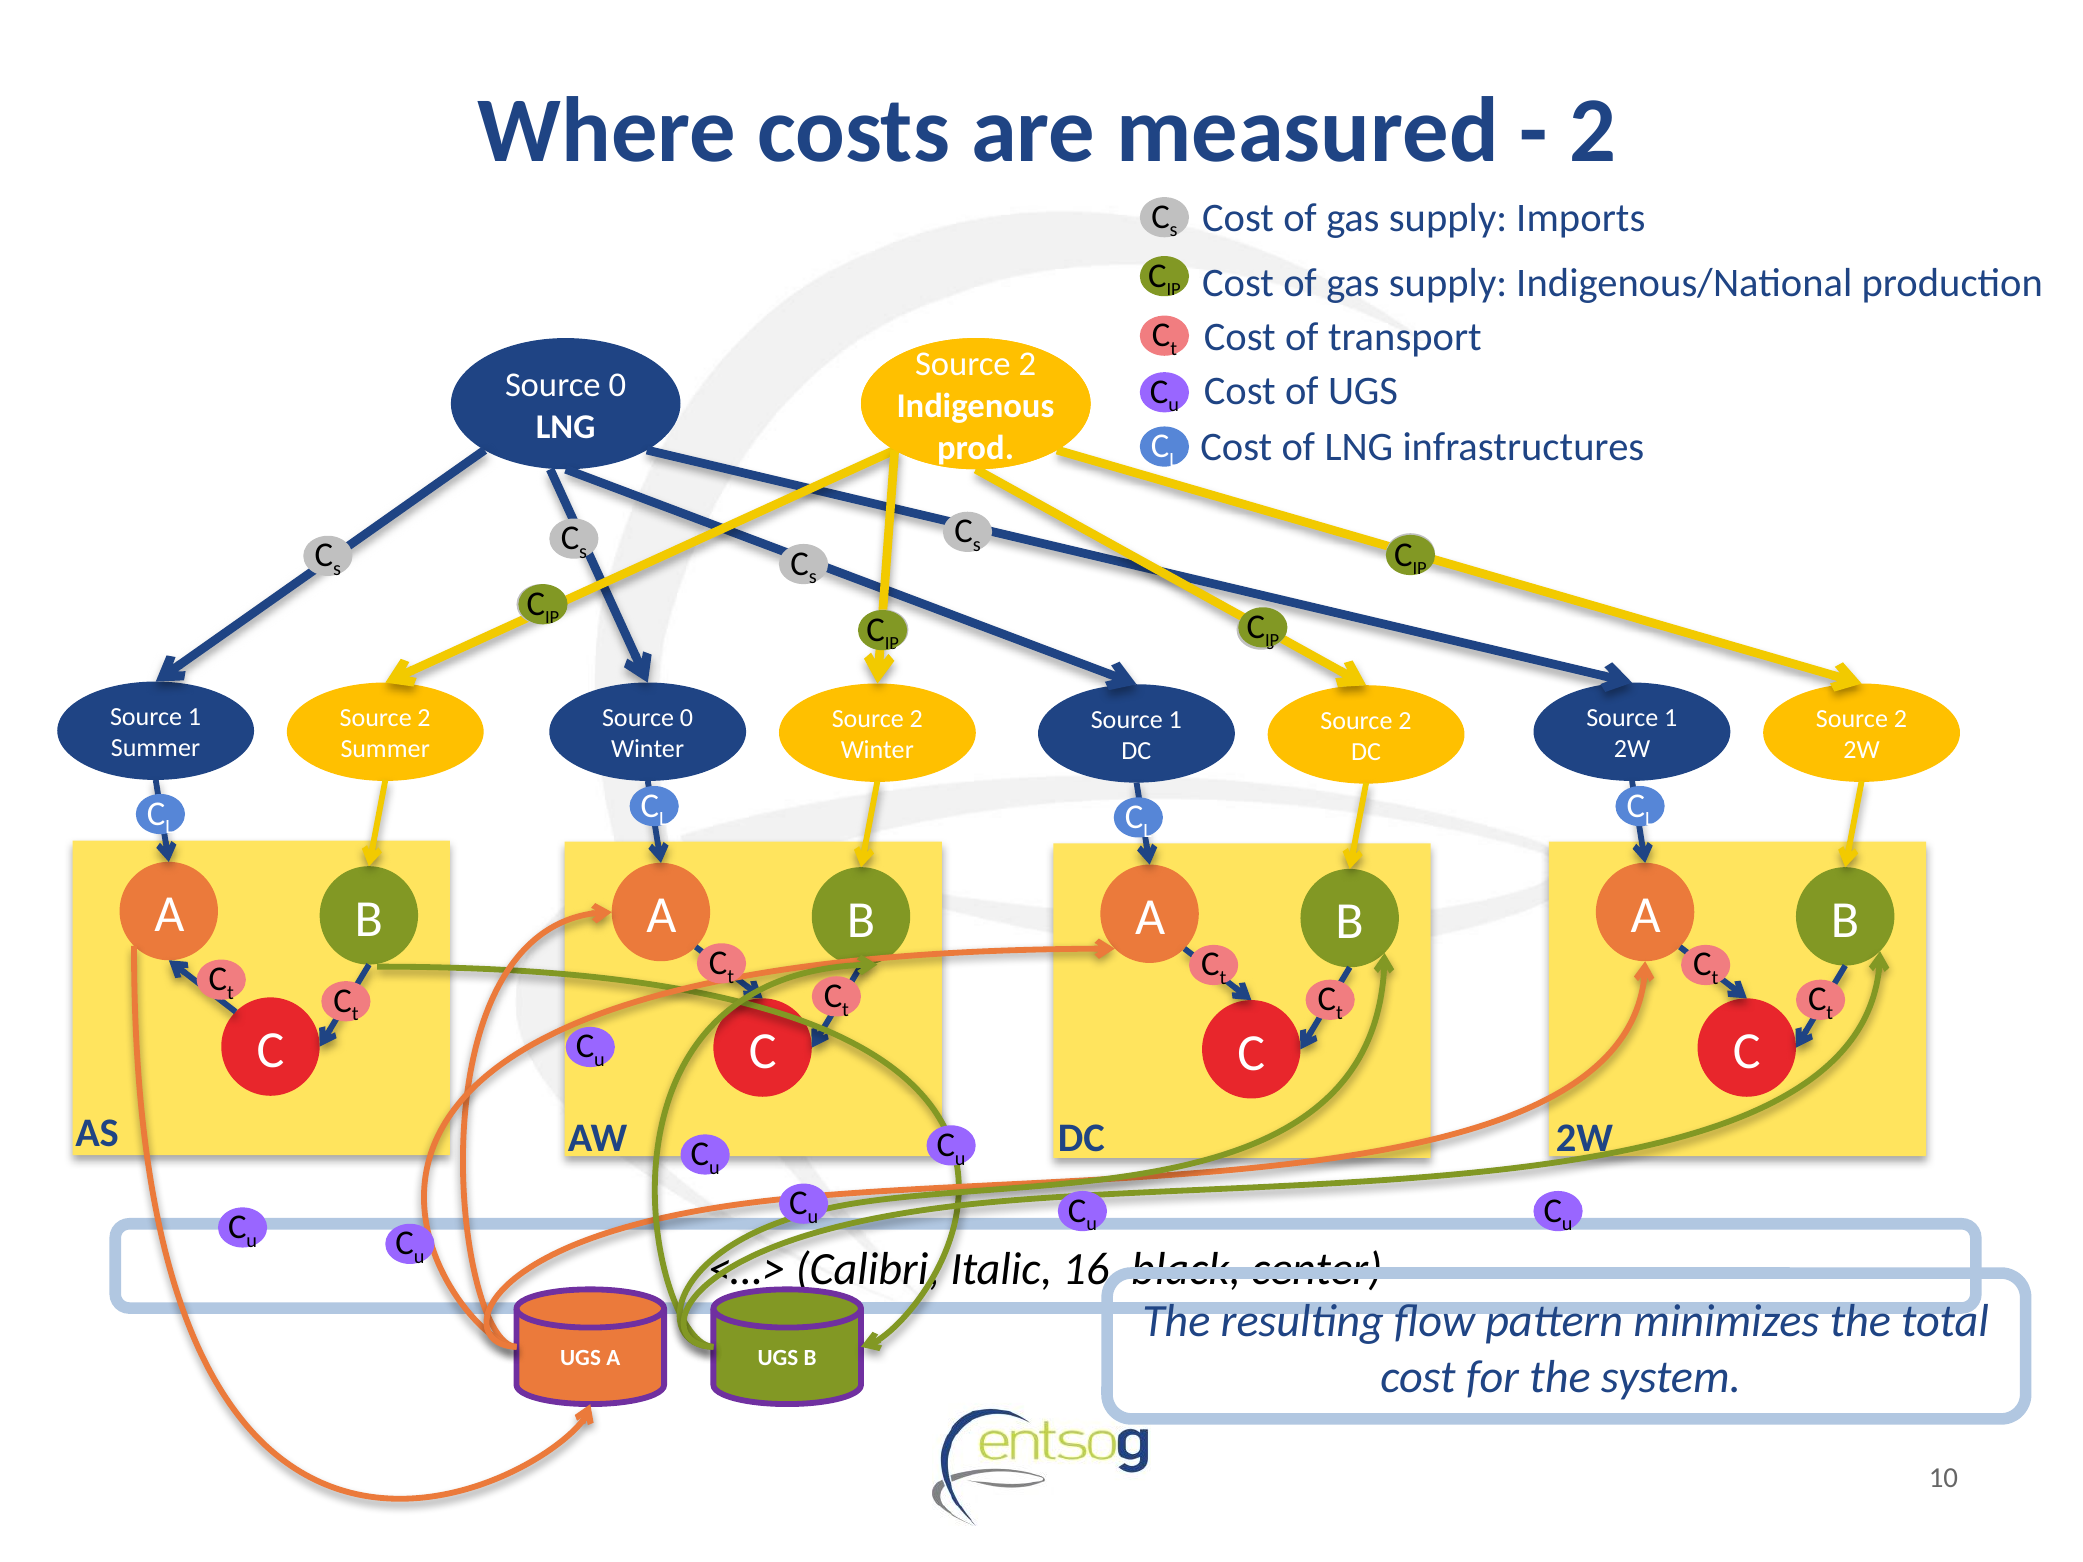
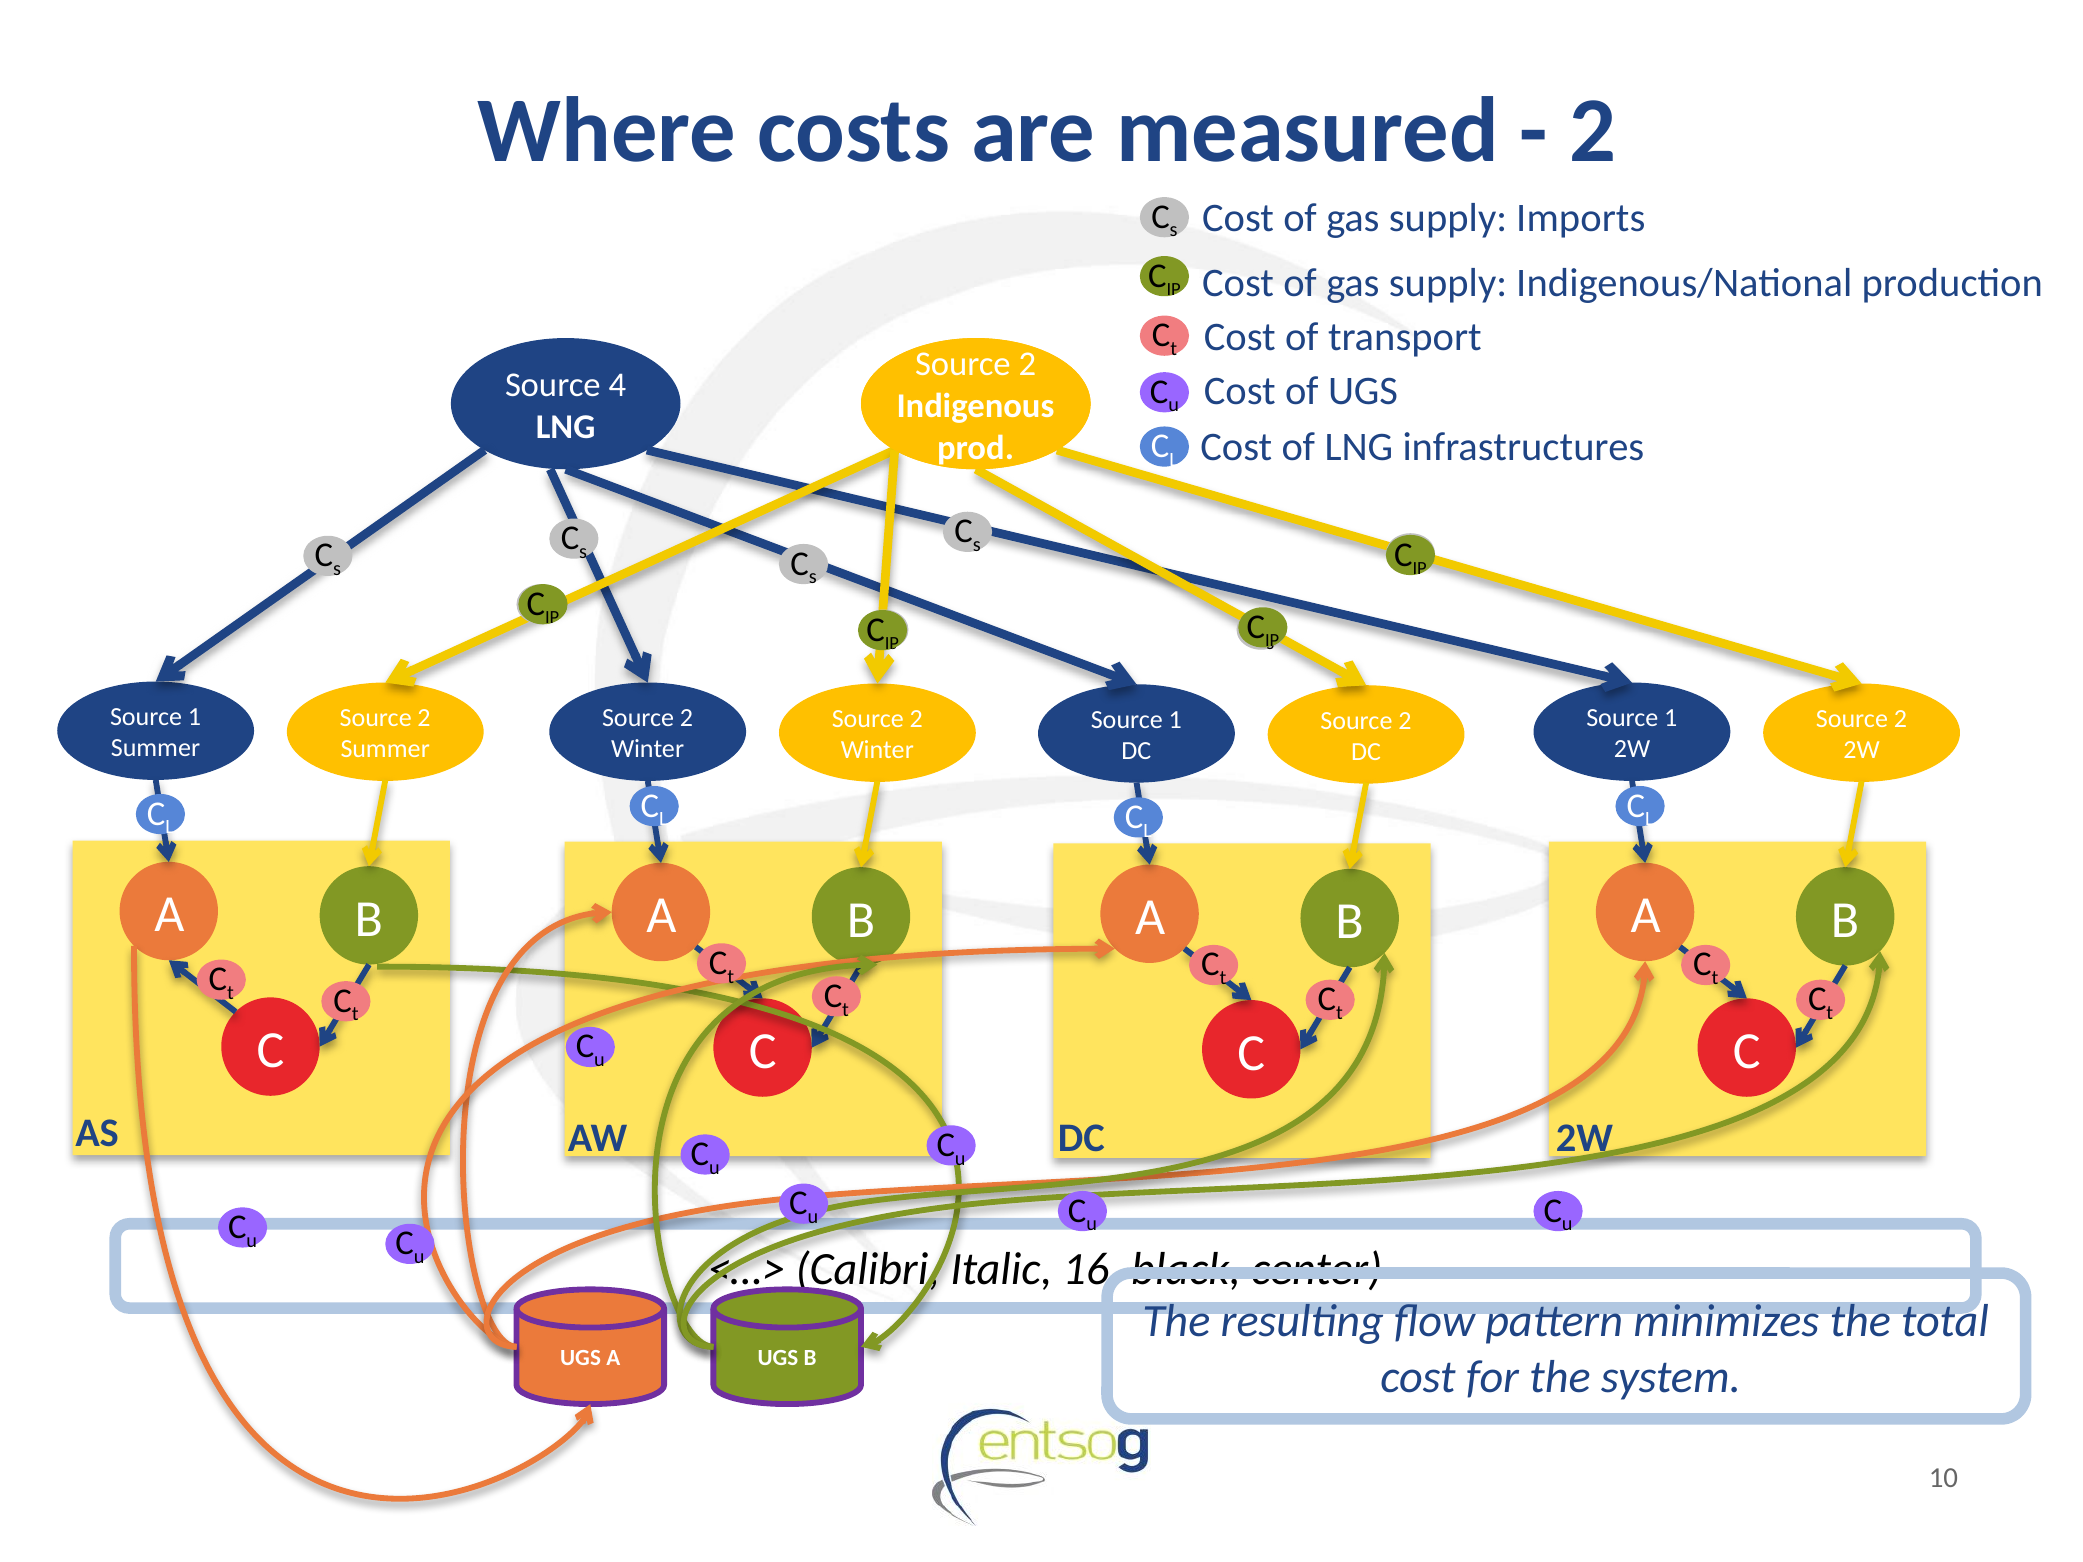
0 at (617, 385): 0 -> 4
0 at (686, 718): 0 -> 2
